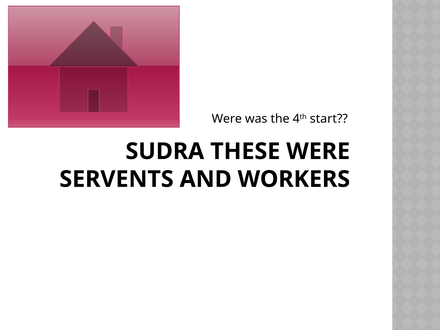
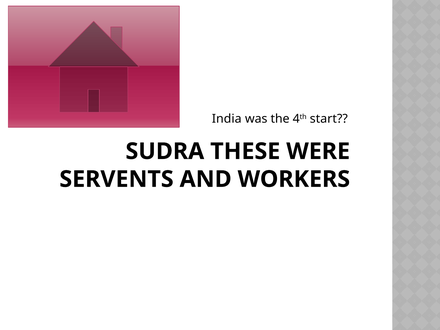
Were at (227, 119): Were -> India
